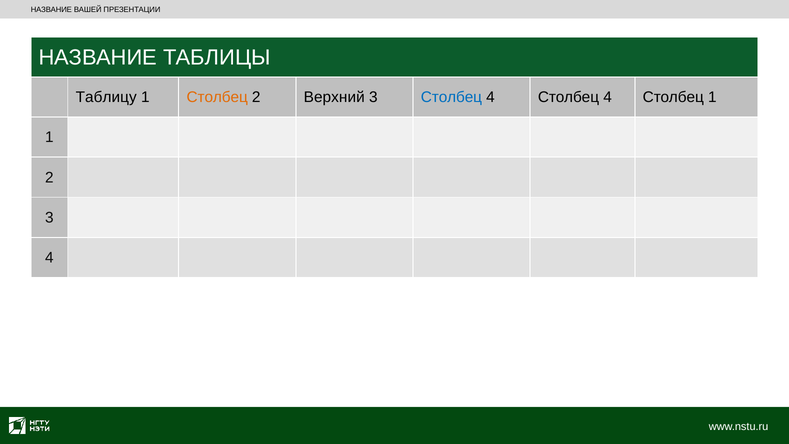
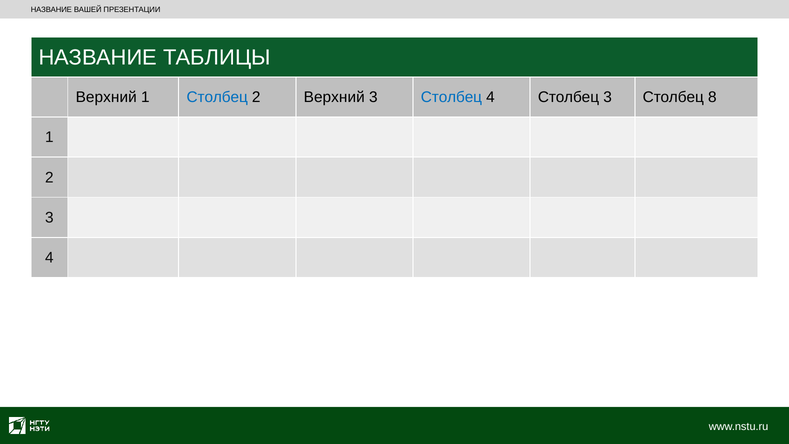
Таблицу at (106, 97): Таблицу -> Верхний
Столбец at (217, 97) colour: orange -> blue
4 Столбец 4: 4 -> 3
Столбец 1: 1 -> 8
